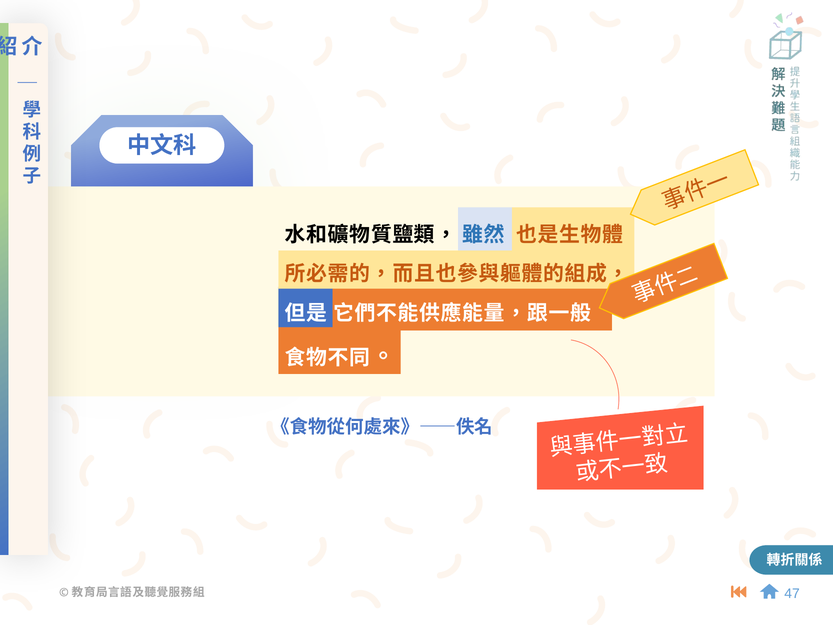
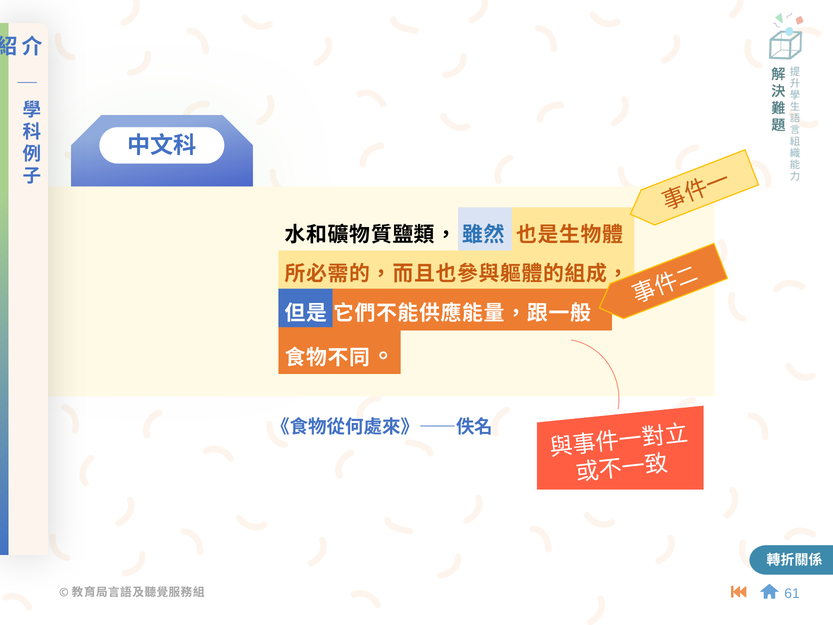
47: 47 -> 61
